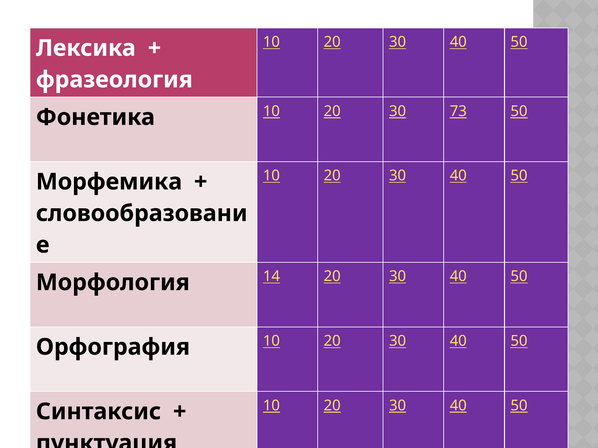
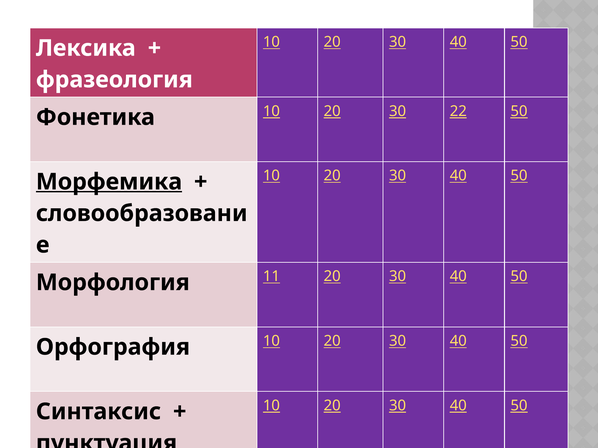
73: 73 -> 22
Морфемика underline: none -> present
14: 14 -> 11
